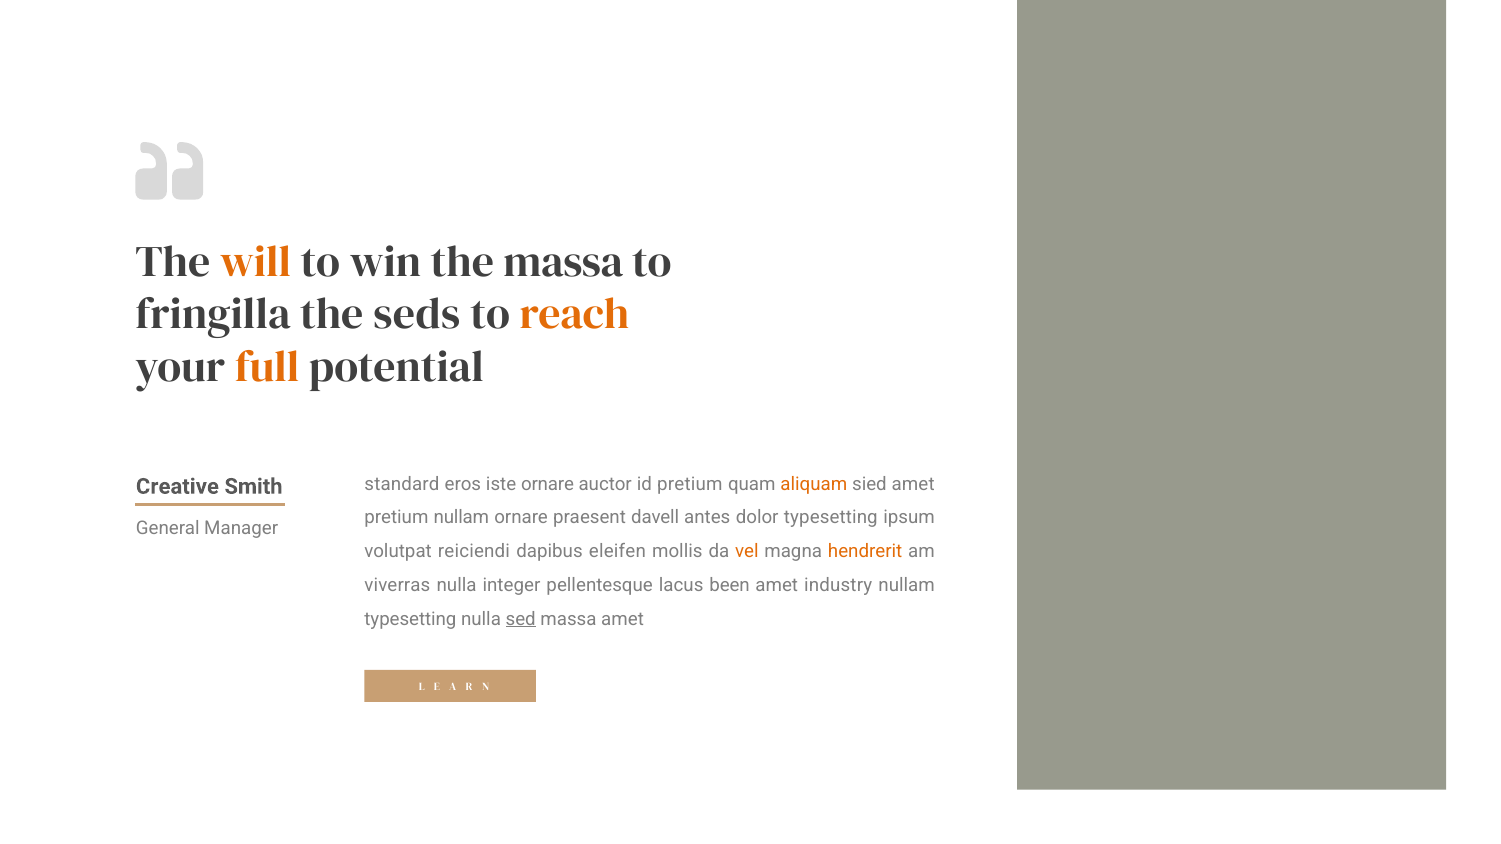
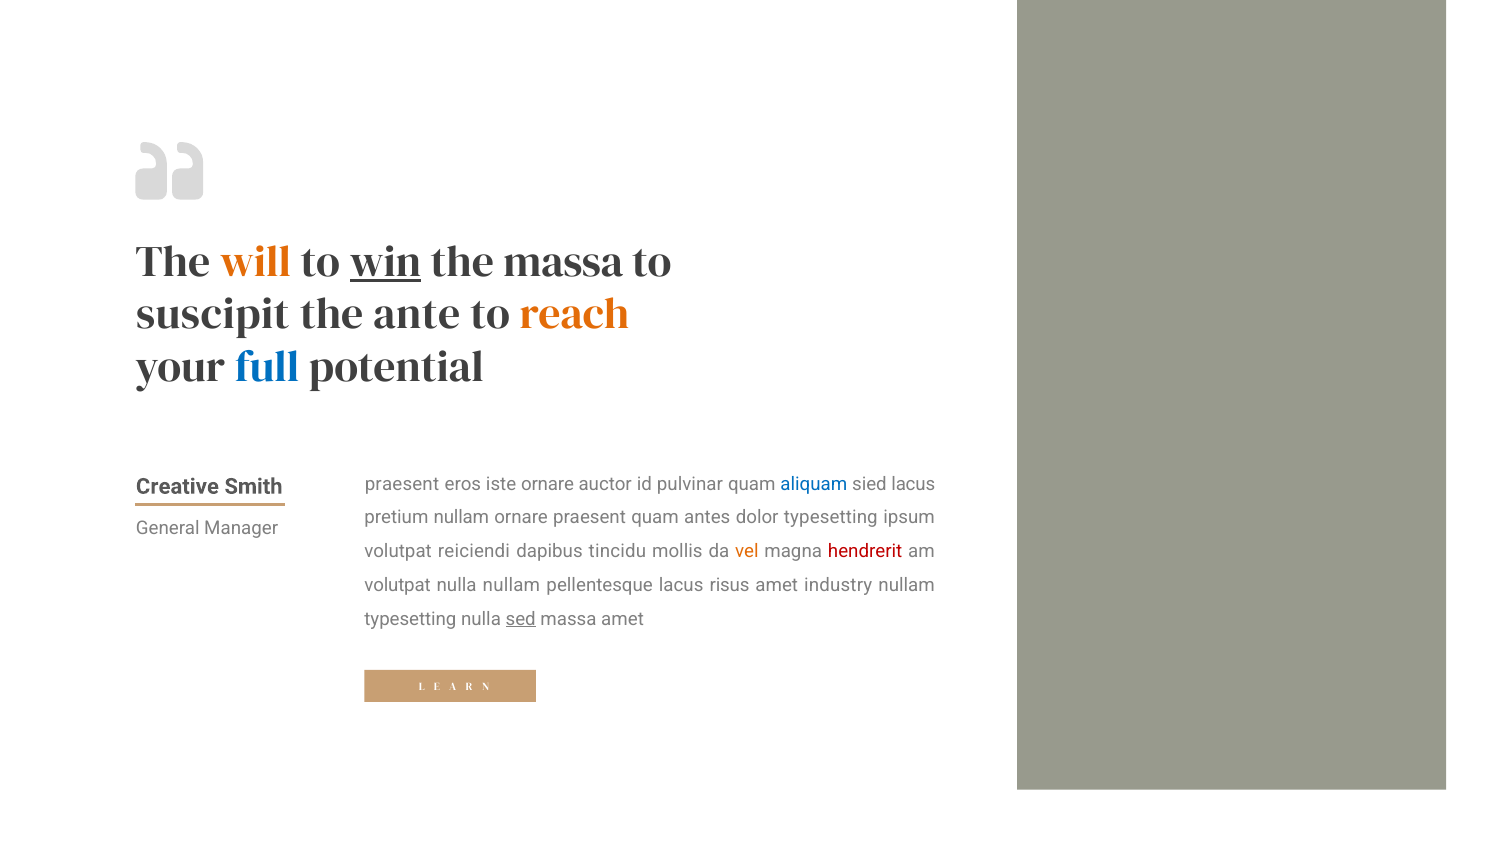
win underline: none -> present
fringilla: fringilla -> suscipit
seds: seds -> ante
full colour: orange -> blue
standard at (402, 484): standard -> praesent
id pretium: pretium -> pulvinar
aliquam colour: orange -> blue
sied amet: amet -> lacus
praesent davell: davell -> quam
eleifen: eleifen -> tincidu
hendrerit colour: orange -> red
viverras at (397, 585): viverras -> volutpat
nulla integer: integer -> nullam
been: been -> risus
